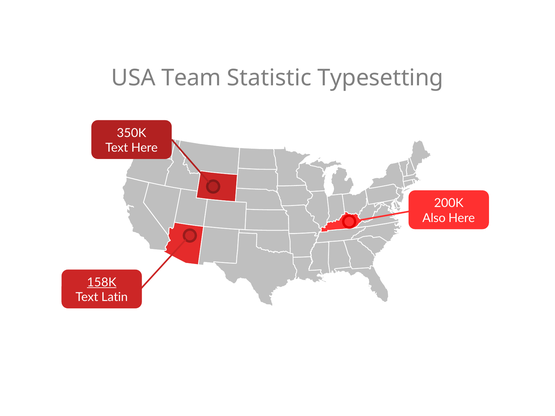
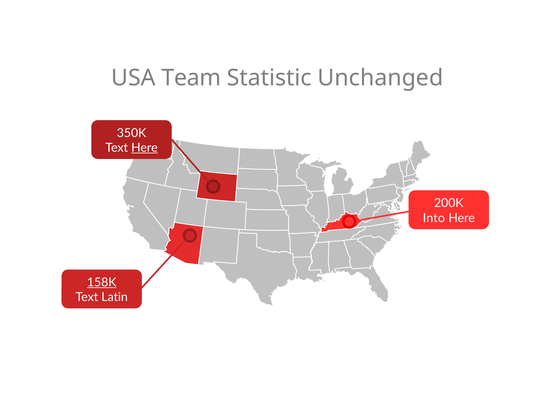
Typesetting: Typesetting -> Unchanged
Here at (144, 148) underline: none -> present
Also: Also -> Into
